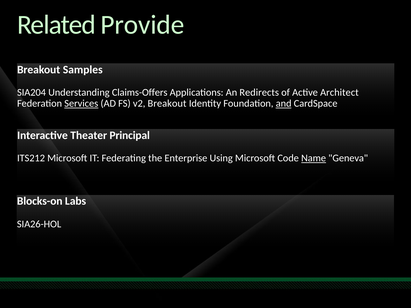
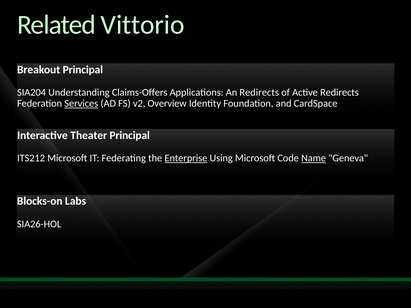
Provide: Provide -> Vittorio
Breakout Samples: Samples -> Principal
Active Architect: Architect -> Redirects
v2 Breakout: Breakout -> Overview
and underline: present -> none
Enterprise underline: none -> present
